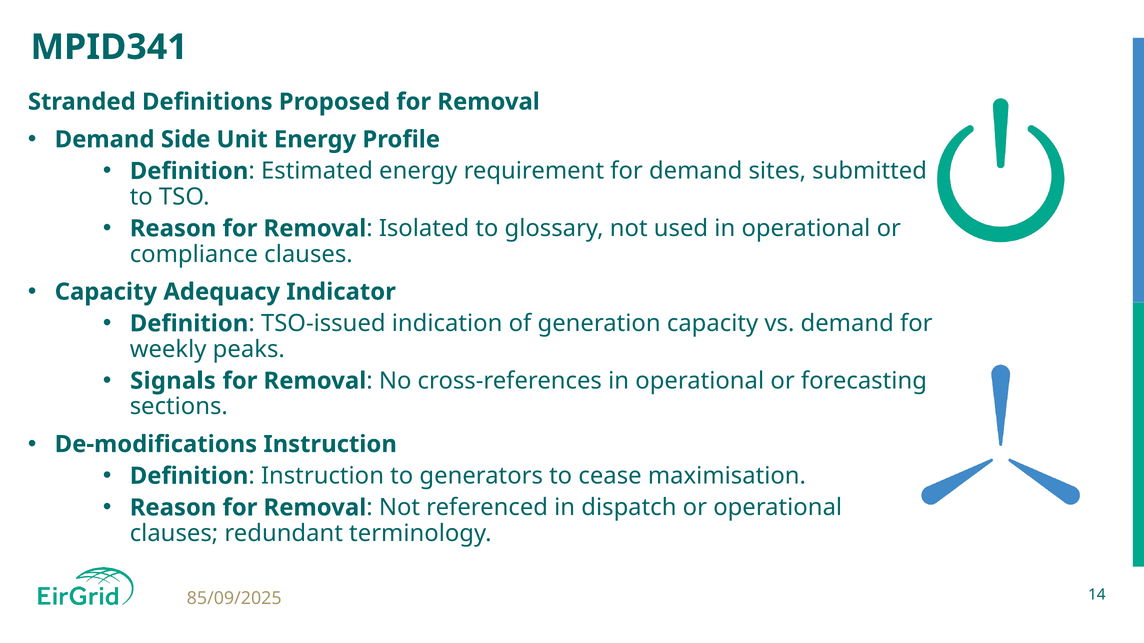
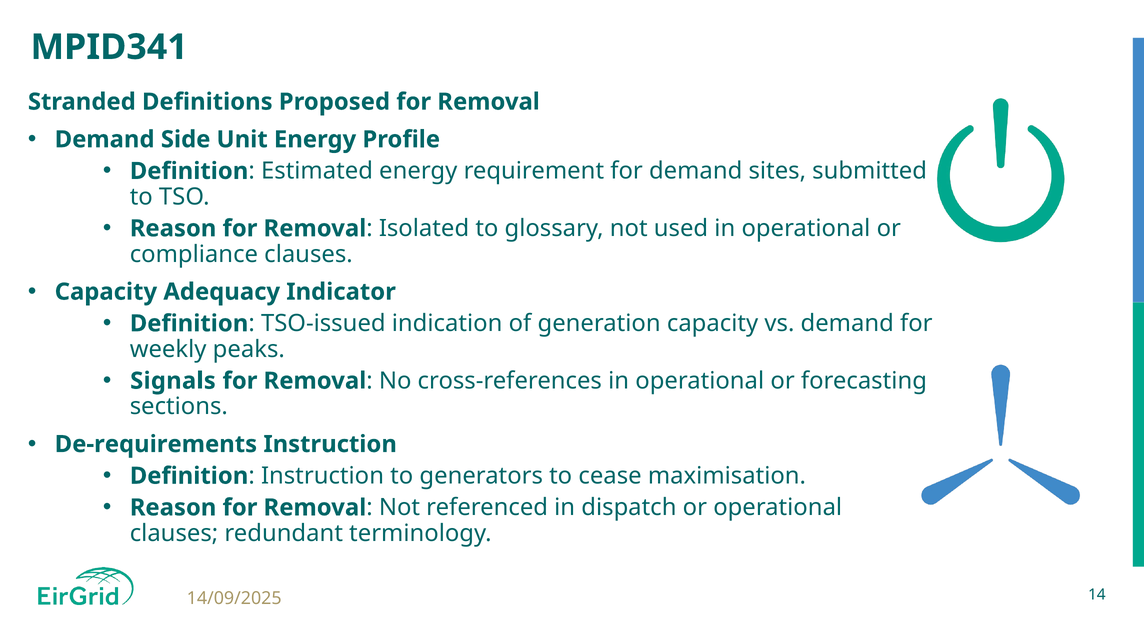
De-modifications: De-modifications -> De-requirements
85/09/2025: 85/09/2025 -> 14/09/2025
